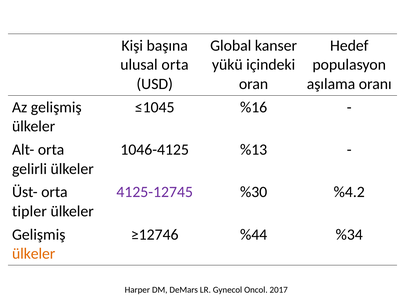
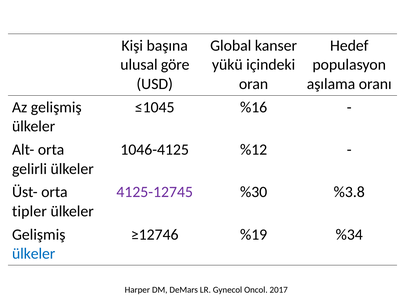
ulusal orta: orta -> göre
%13: %13 -> %12
%4.2: %4.2 -> %3.8
%44: %44 -> %19
ülkeler at (34, 254) colour: orange -> blue
